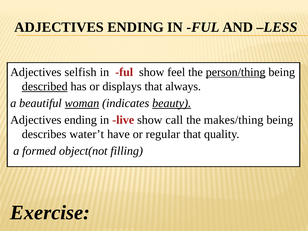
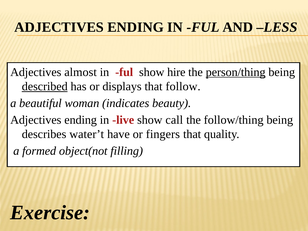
selfish: selfish -> almost
feel: feel -> hire
always: always -> follow
woman underline: present -> none
beauty underline: present -> none
makes/thing: makes/thing -> follow/thing
regular: regular -> fingers
